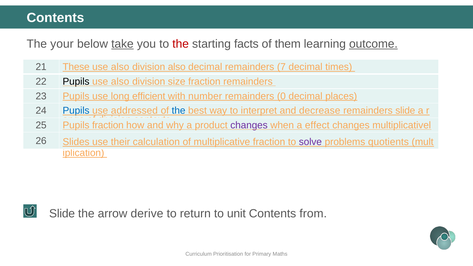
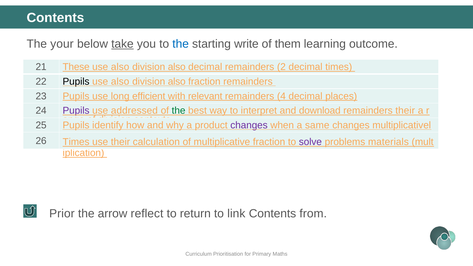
the at (181, 44) colour: red -> blue
facts: facts -> write
outcome underline: present -> none
7: 7 -> 2
size at (177, 82): size -> also
number: number -> relevant
0: 0 -> 4
Pupils at (76, 111) colour: blue -> purple
the at (179, 111) colour: blue -> green
decrease: decrease -> download
remainders slide: slide -> their
fraction at (108, 125): fraction -> identify
effect: effect -> same
26 Slides: Slides -> Times
quotients: quotients -> materials
Slide at (62, 214): Slide -> Prior
derive: derive -> reflect
unit: unit -> link
